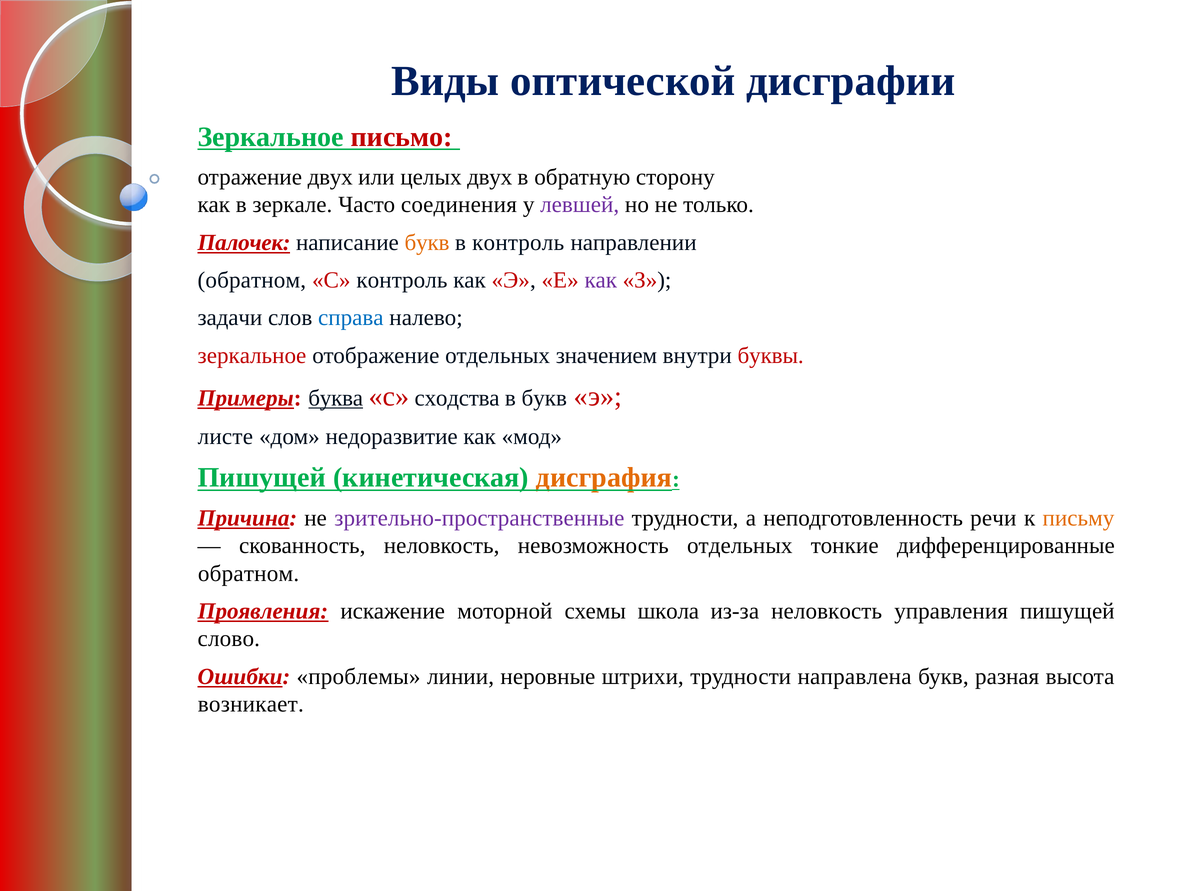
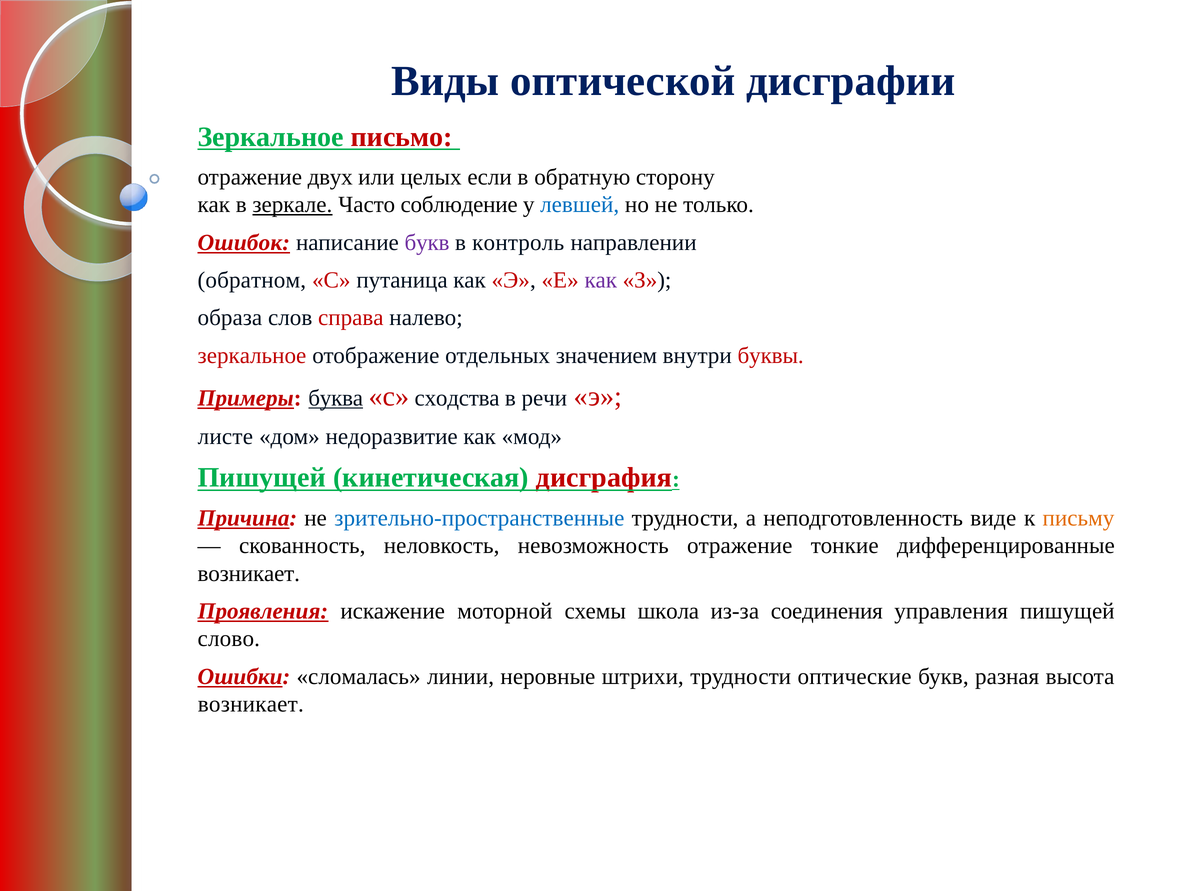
целых двух: двух -> если
зеркале underline: none -> present
соединения: соединения -> соблюдение
левшей colour: purple -> blue
Палочек: Палочек -> Ошибок
букв at (427, 243) colour: orange -> purple
С контроль: контроль -> путаница
задачи: задачи -> образа
справа colour: blue -> red
в букв: букв -> речи
дисграфия colour: orange -> red
зрительно‑пространственные colour: purple -> blue
речи: речи -> виде
невозможность отдельных: отдельных -> отражение
обратном at (249, 573): обратном -> возникает
из‑за неловкость: неловкость -> соединения
проблемы: проблемы -> сломалась
направлена: направлена -> оптические
